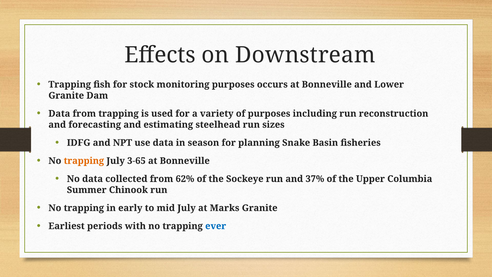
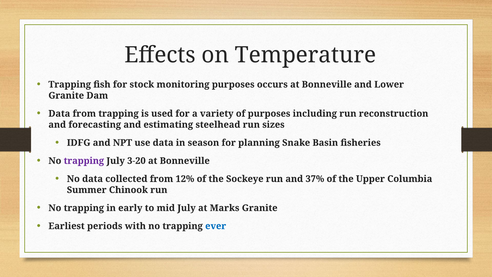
Downstream: Downstream -> Temperature
trapping at (84, 161) colour: orange -> purple
3-65: 3-65 -> 3-20
62%: 62% -> 12%
